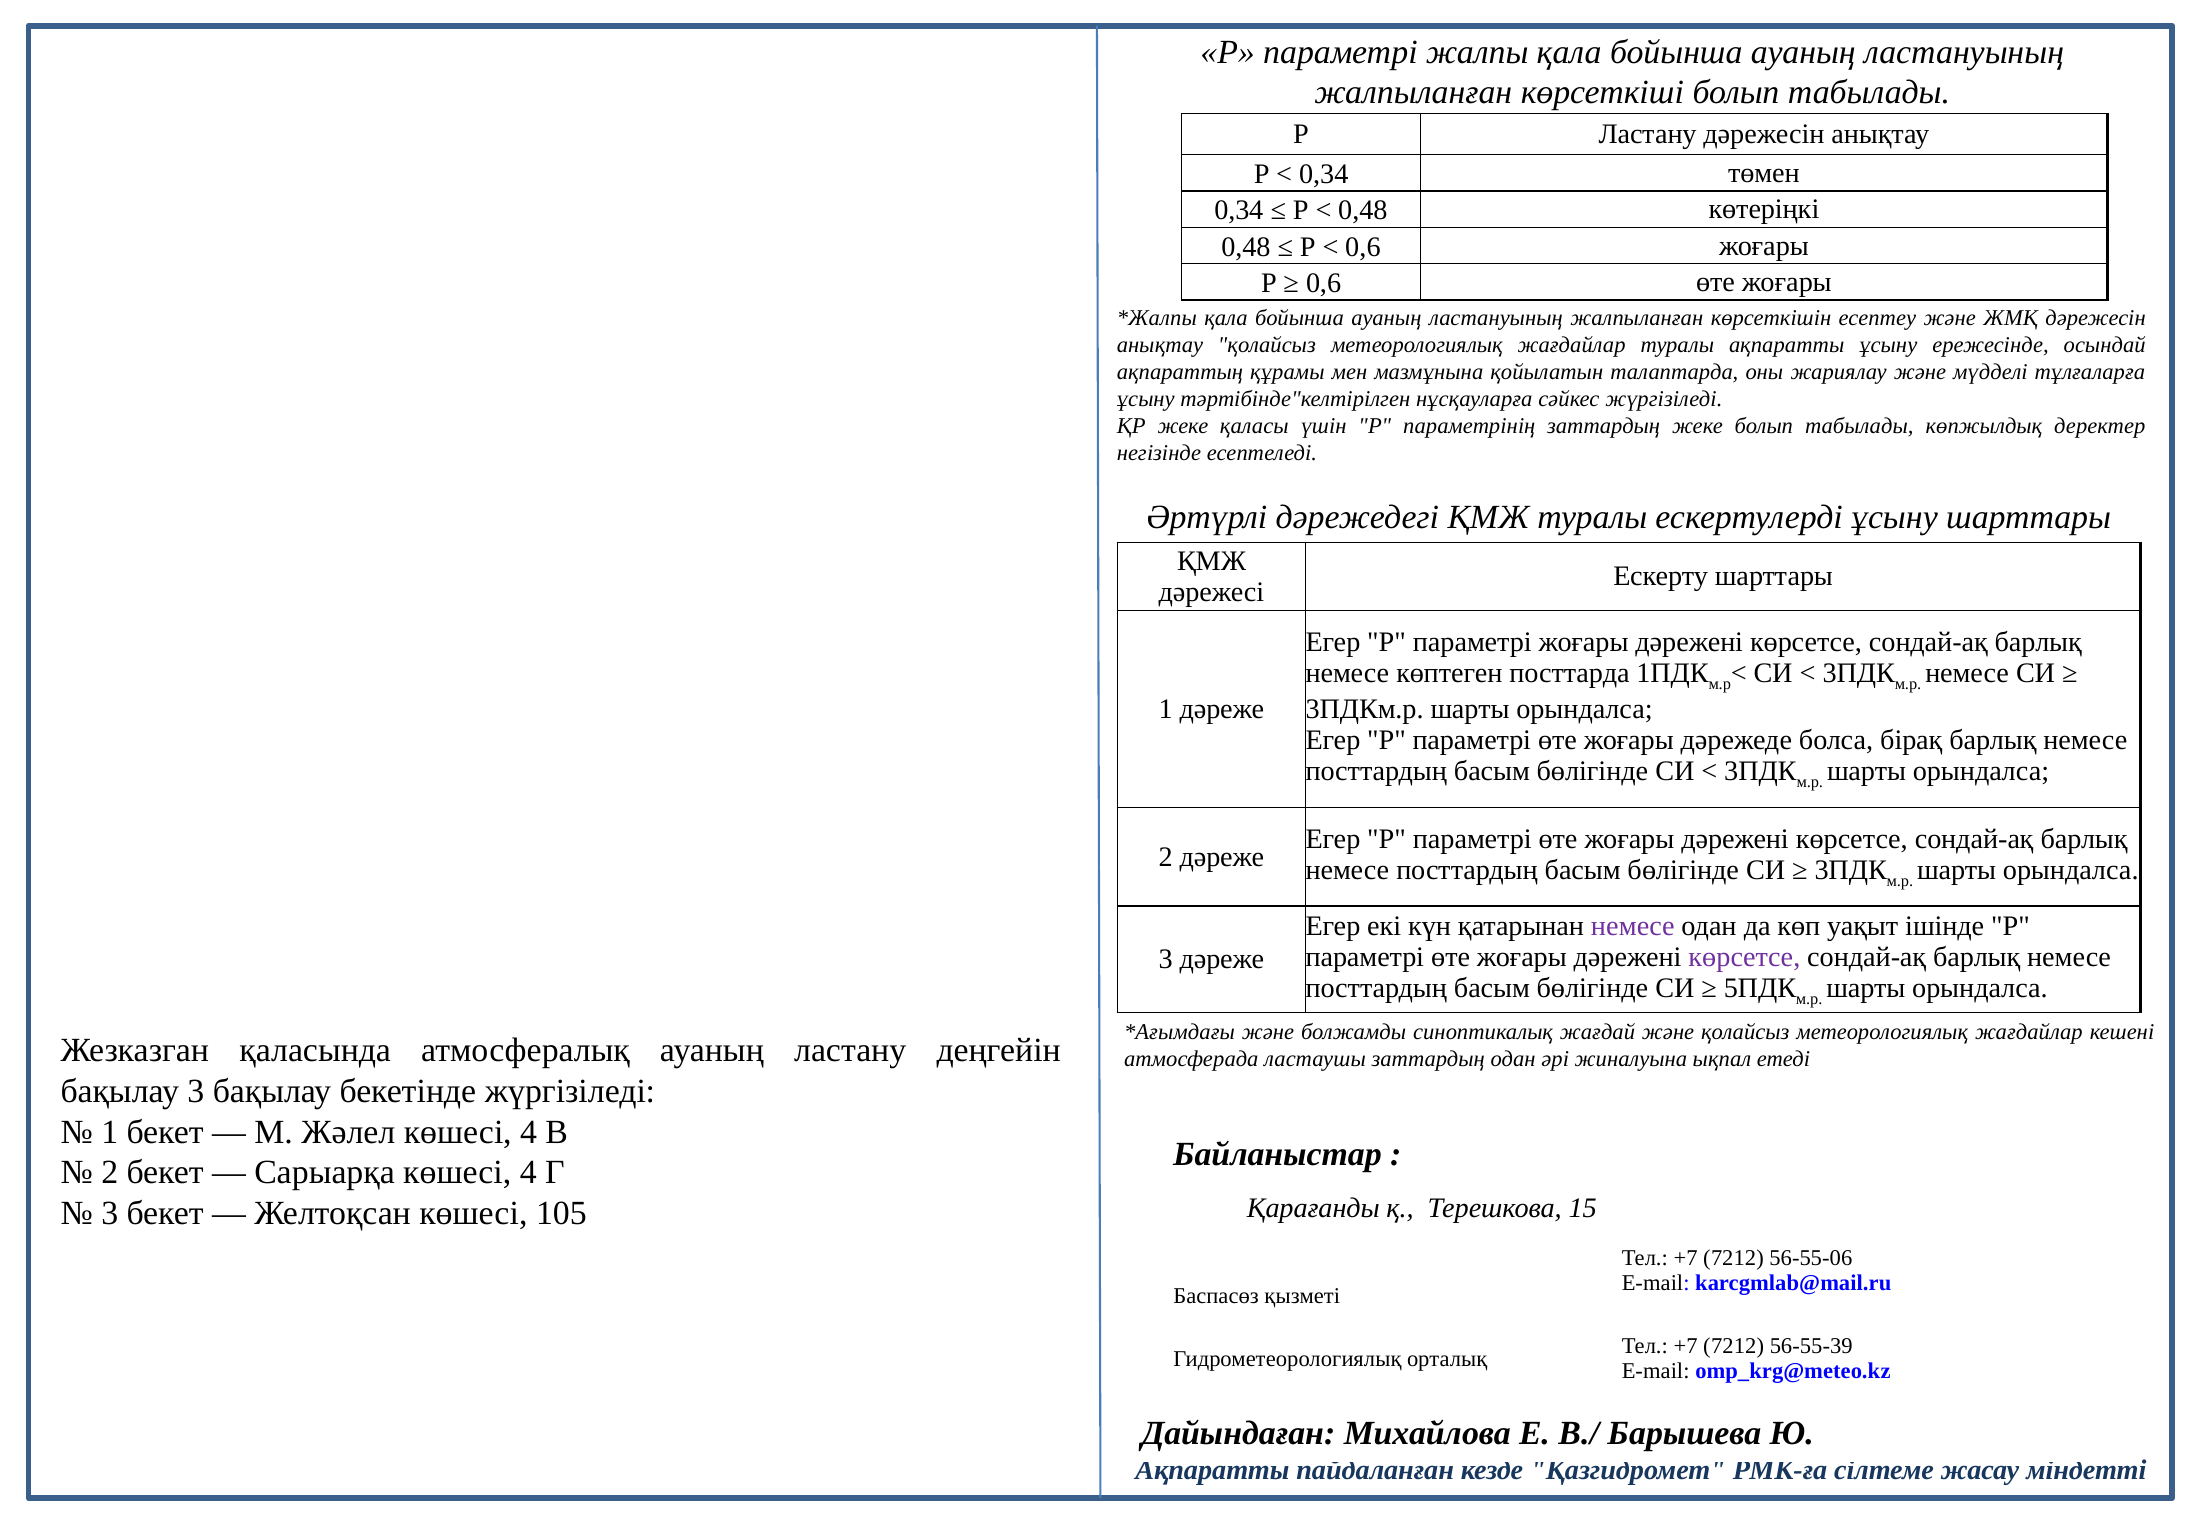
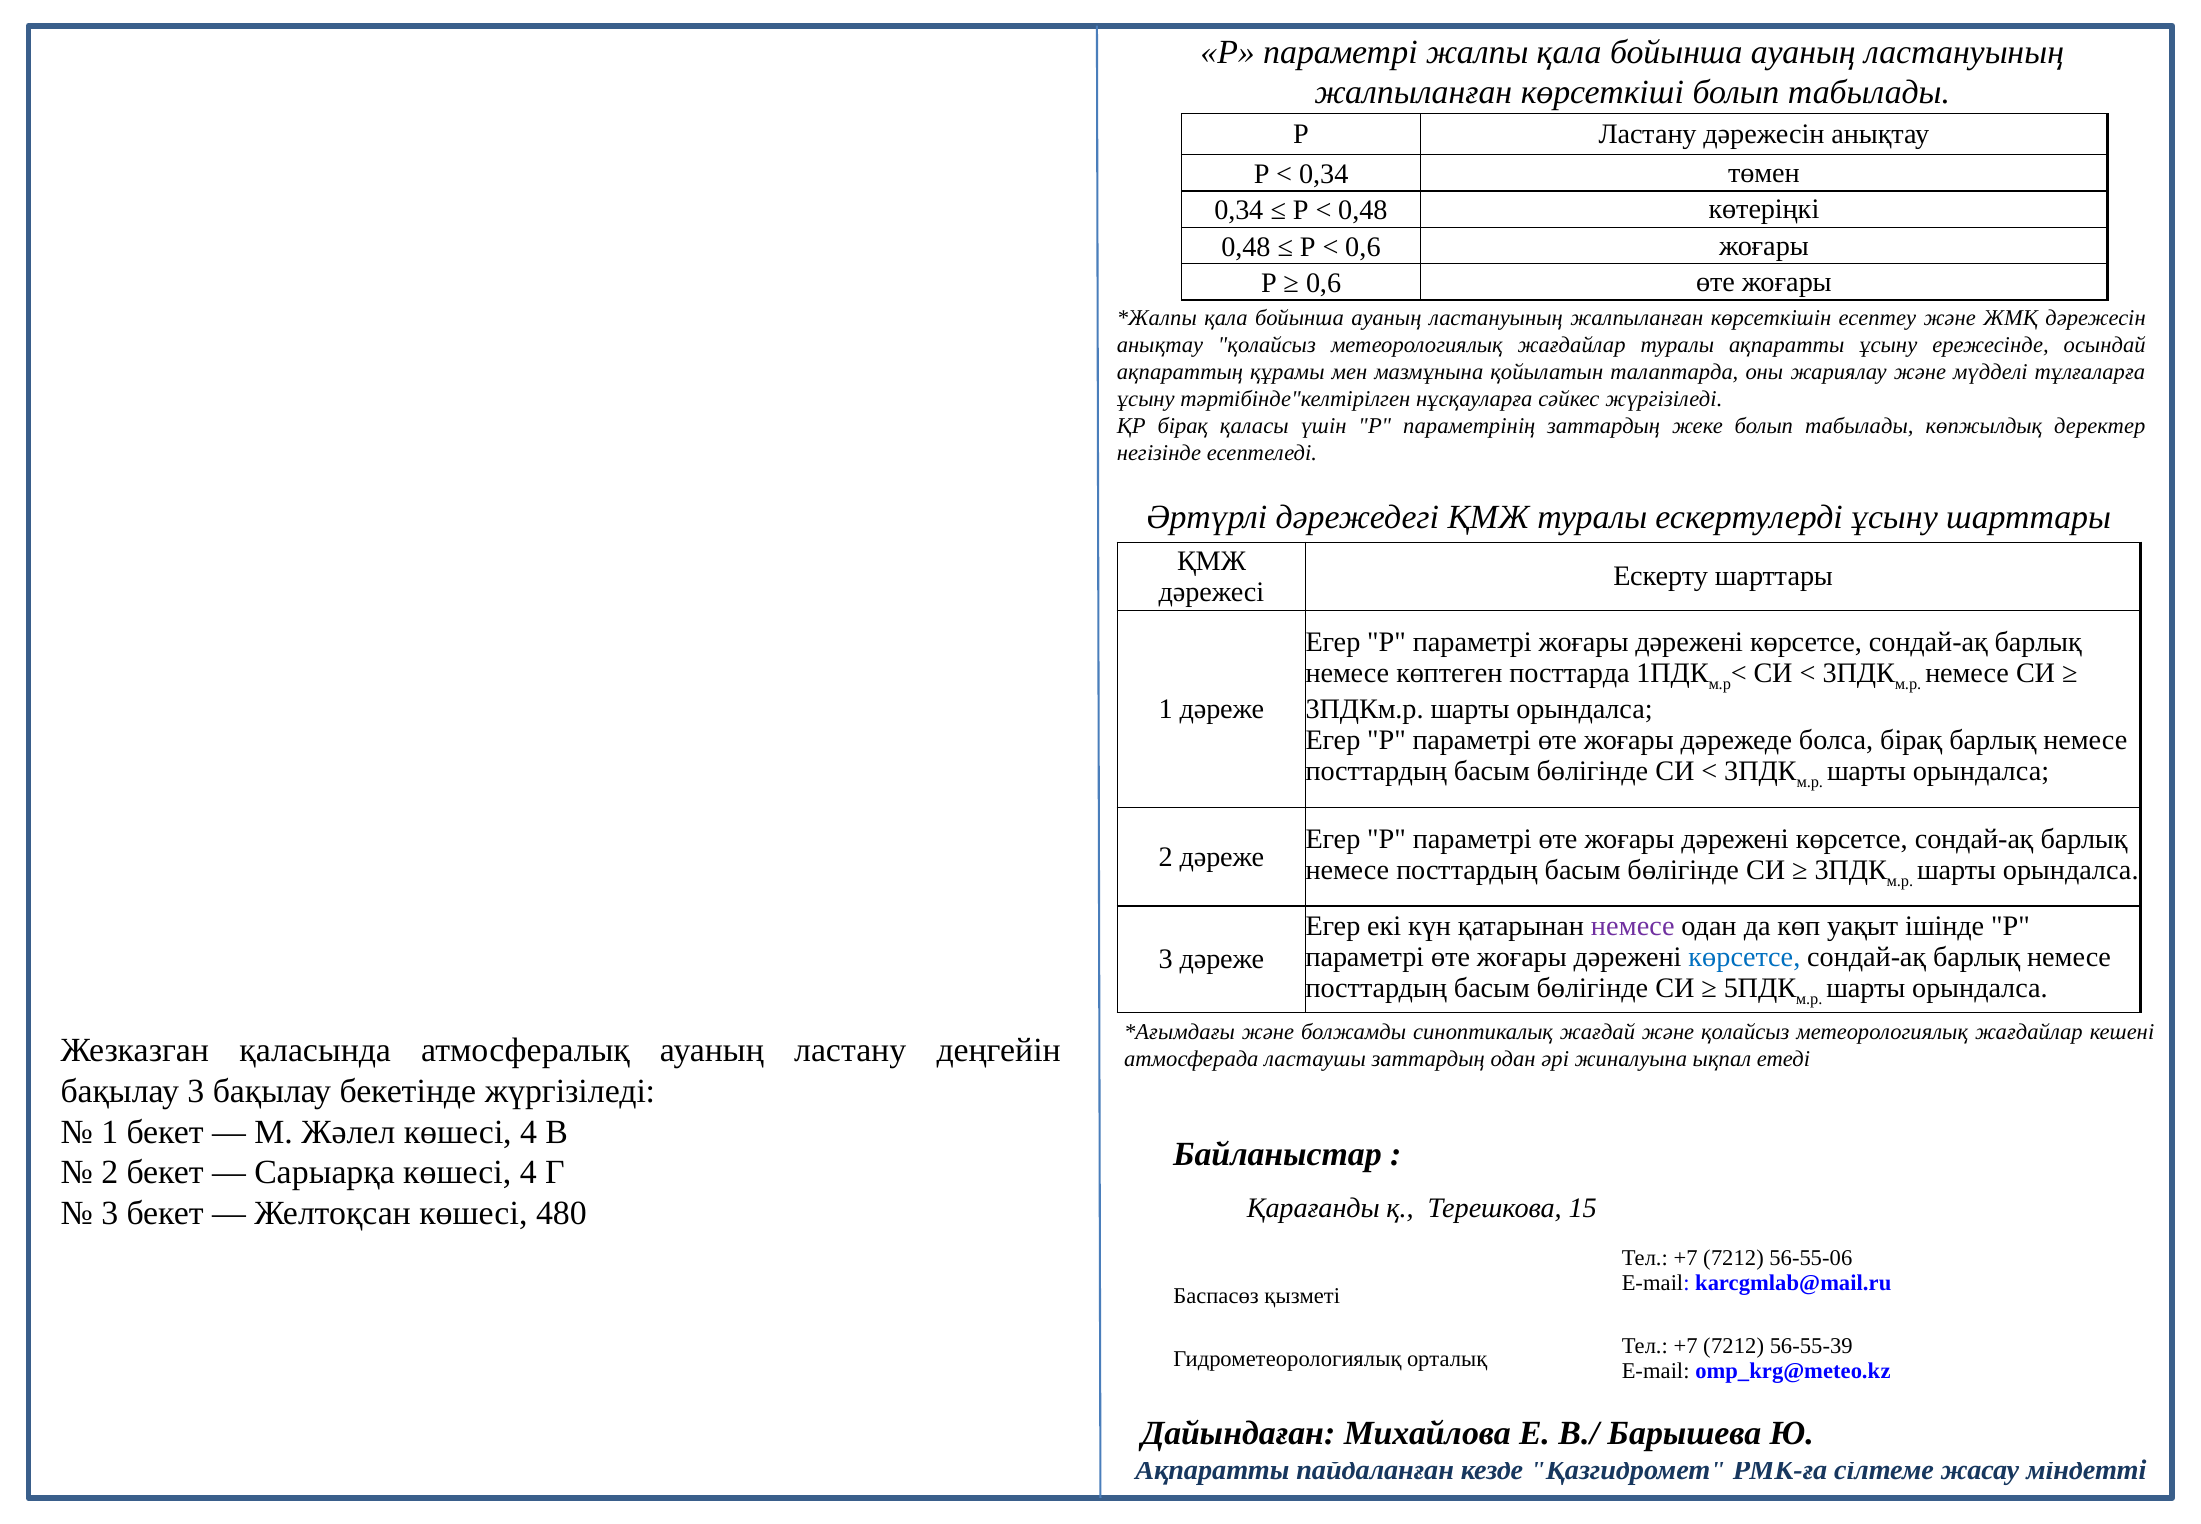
ҚР жеке: жеке -> бірақ
көрсетсе at (1744, 957) colour: purple -> blue
105: 105 -> 480
